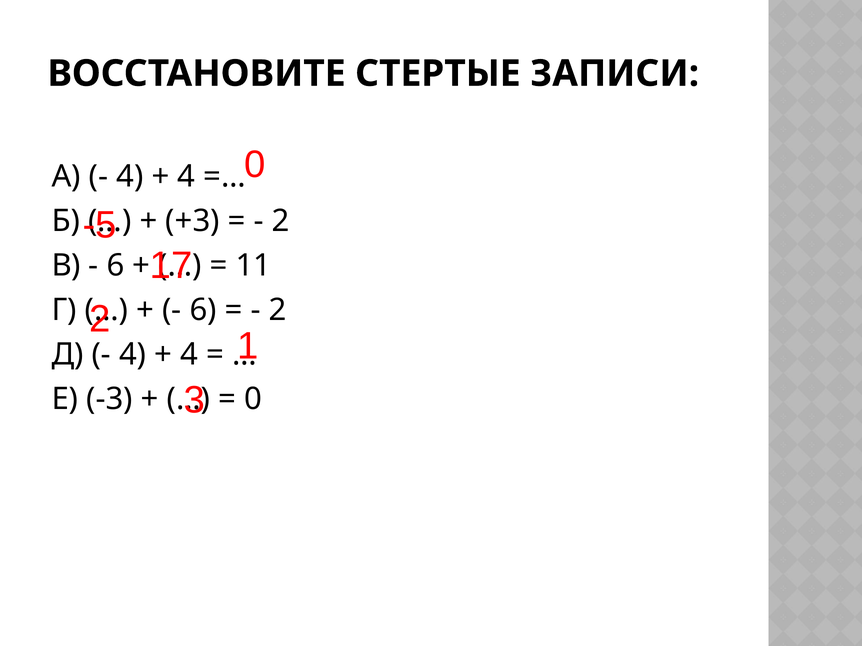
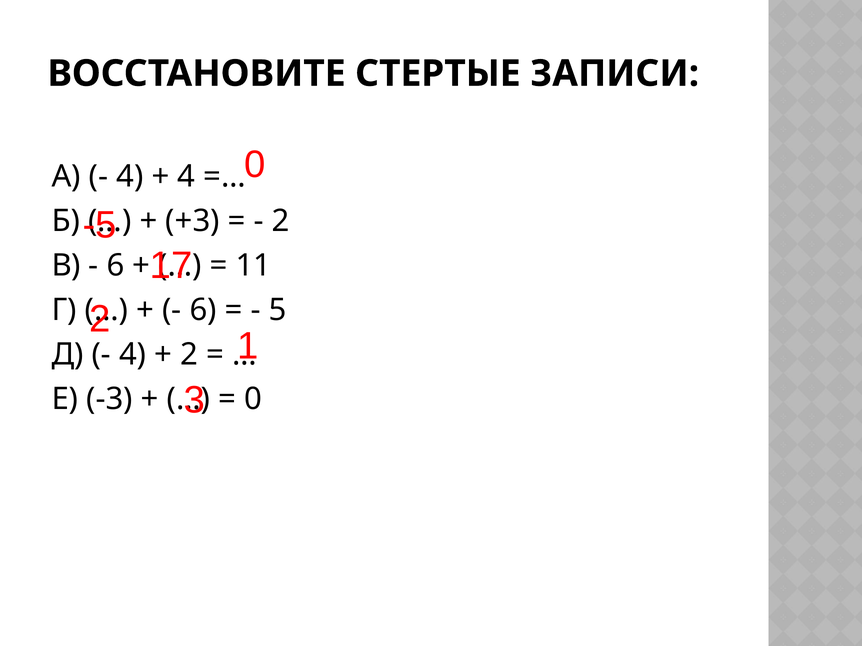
2 at (278, 310): 2 -> 5
4 at (189, 355): 4 -> 2
